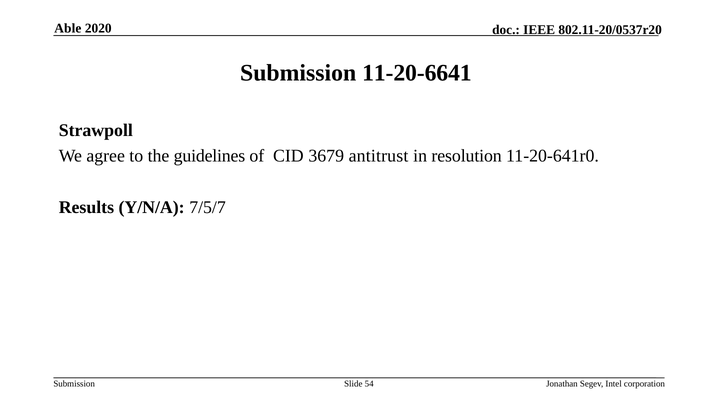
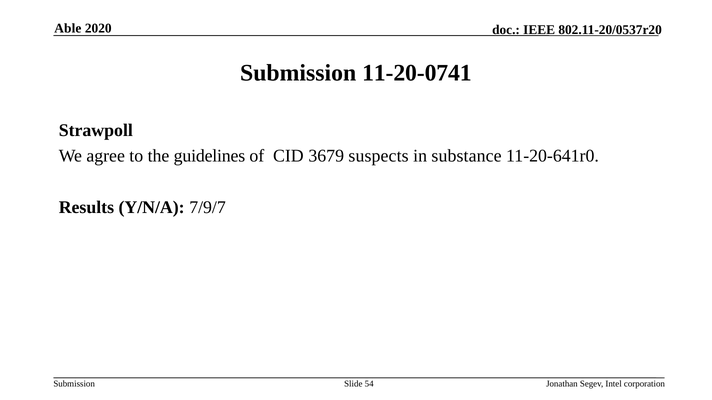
11-20-6641: 11-20-6641 -> 11-20-0741
antitrust: antitrust -> suspects
resolution: resolution -> substance
7/5/7: 7/5/7 -> 7/9/7
